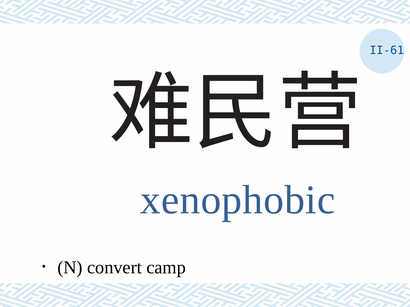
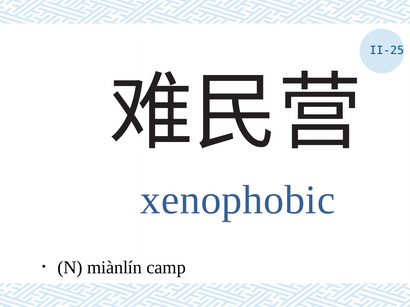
II-61: II-61 -> II-25
convert: convert -> miànlín
